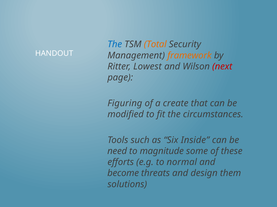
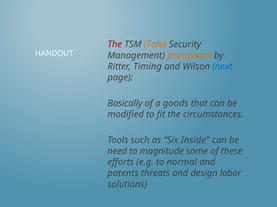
The at (115, 45) colour: blue -> red
Lowest: Lowest -> Timing
next colour: red -> blue
Figuring: Figuring -> Basically
create: create -> goods
become: become -> patents
them: them -> labor
